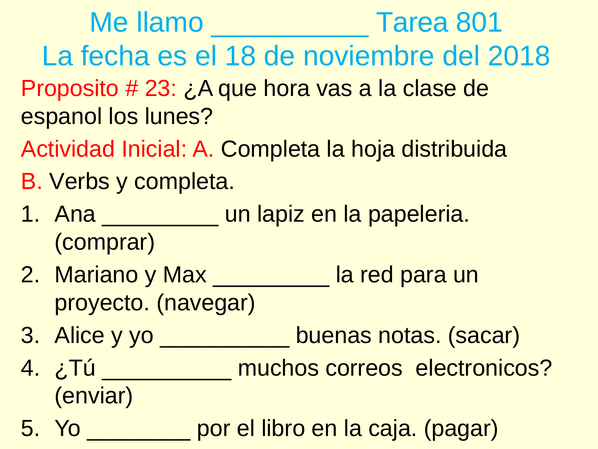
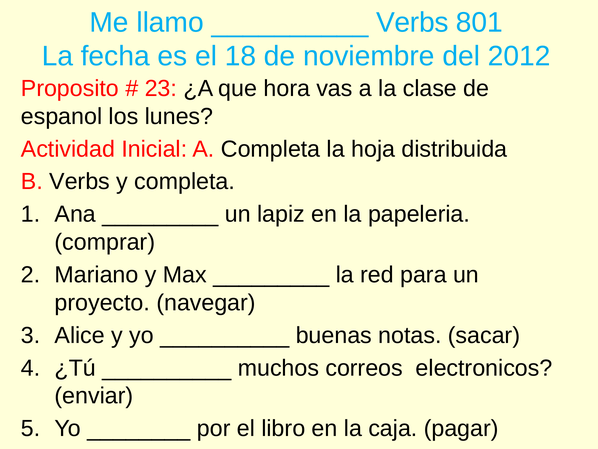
Tarea at (412, 22): Tarea -> Verbs
2018: 2018 -> 2012
